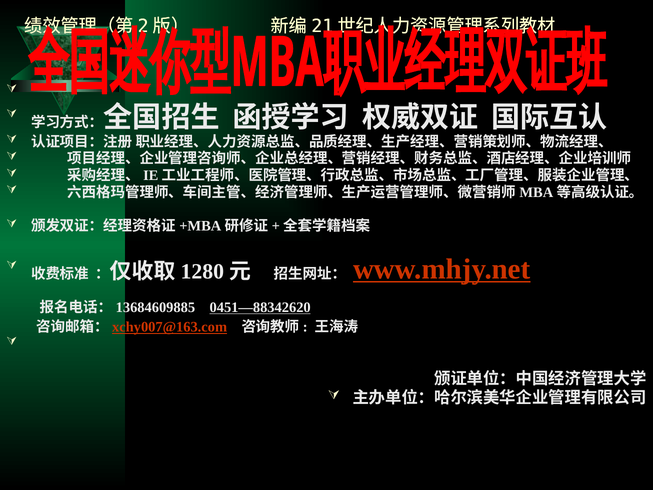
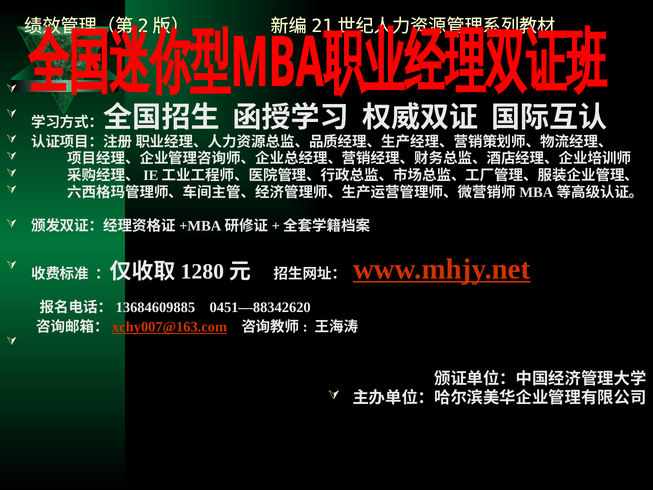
0451—88342620 underline: present -> none
